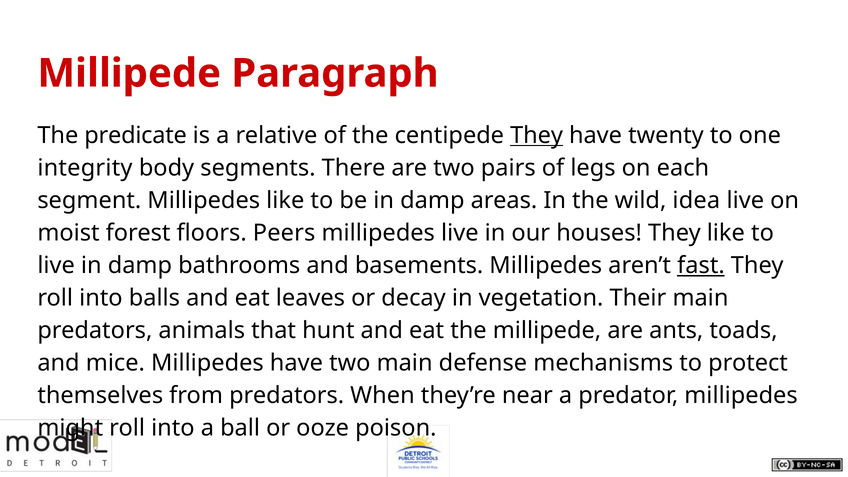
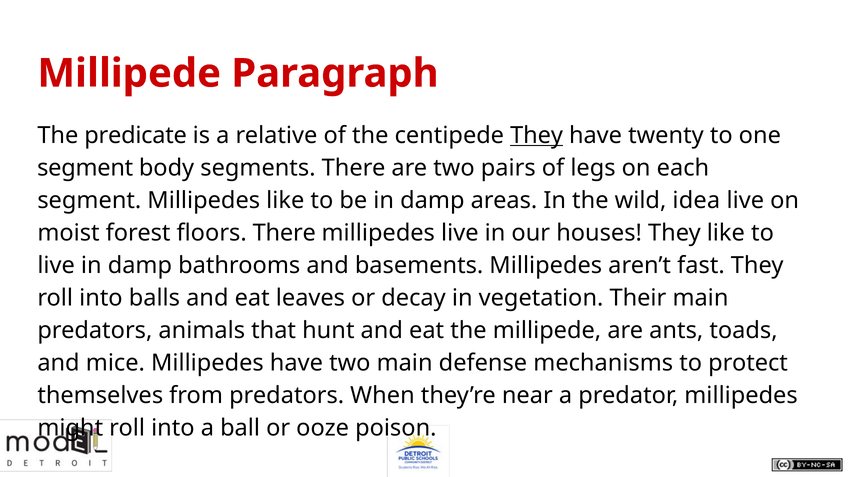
integrity at (85, 168): integrity -> segment
floors Peers: Peers -> There
fast underline: present -> none
